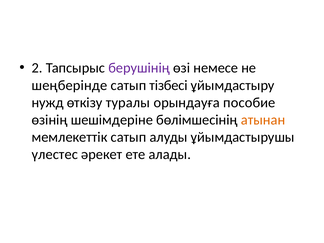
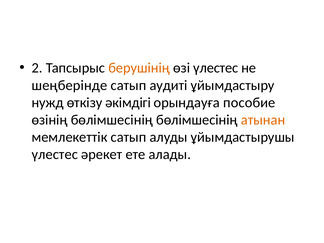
берушінің colour: purple -> orange
өзі немесе: немесе -> үлестес
тізбесі: тізбесі -> аудиті
туралы: туралы -> әкімдігі
өзінің шешімдеріне: шешімдеріне -> бөлімшесінің
